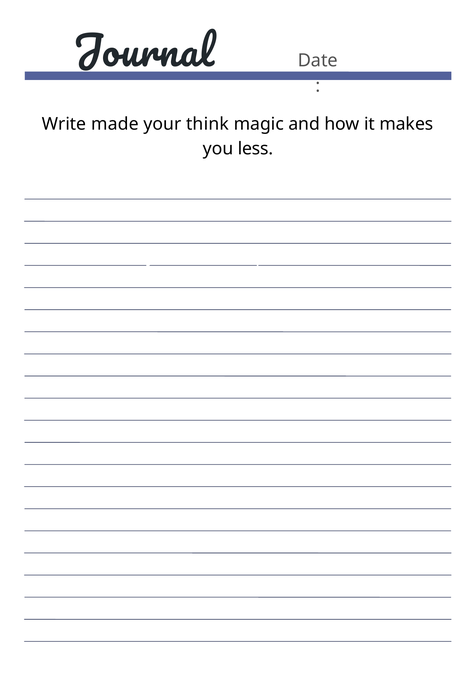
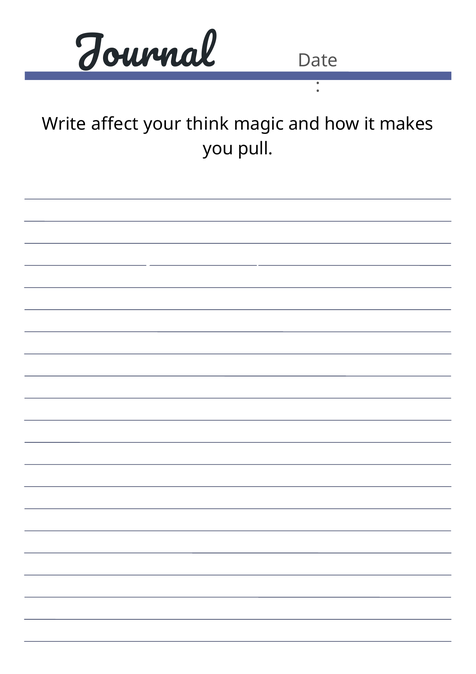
made: made -> affect
less: less -> pull
